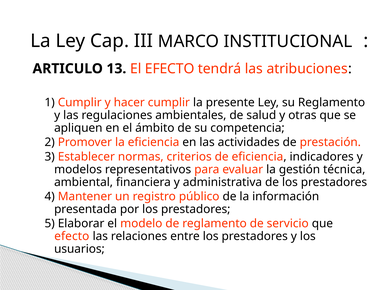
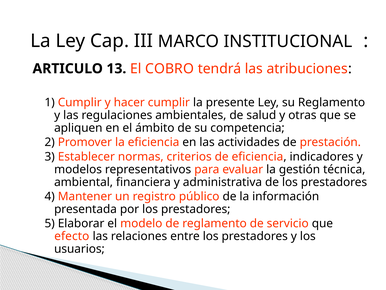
El EFECTO: EFECTO -> COBRO
